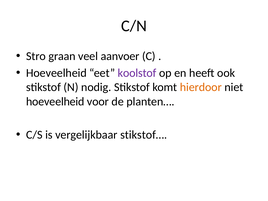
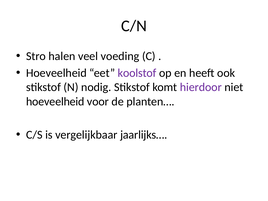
graan: graan -> halen
aanvoer: aanvoer -> voeding
hierdoor colour: orange -> purple
stikstof…: stikstof… -> jaarlijks…
